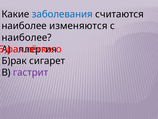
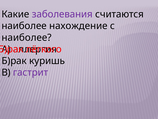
заболевания colour: blue -> purple
изменяются: изменяются -> нахождение
сигарет: сигарет -> куришь
